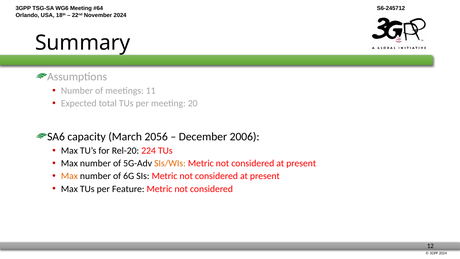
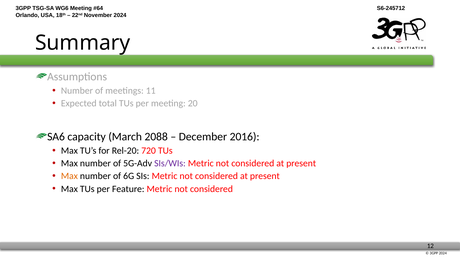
2056: 2056 -> 2088
2006: 2006 -> 2016
224: 224 -> 720
SIs/WIs colour: orange -> purple
